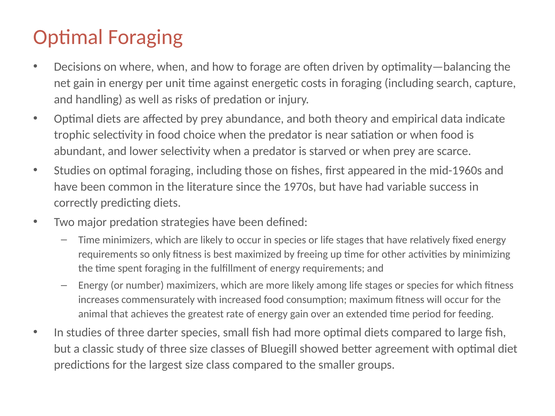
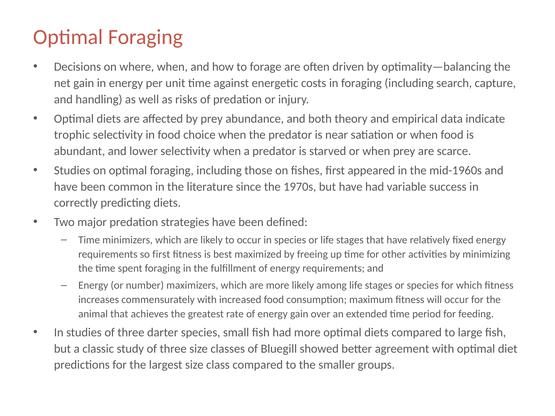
so only: only -> first
